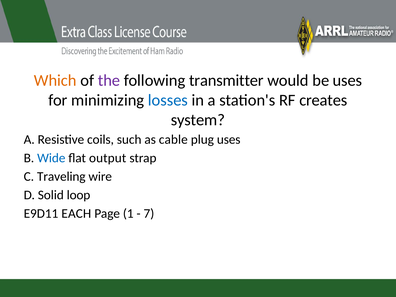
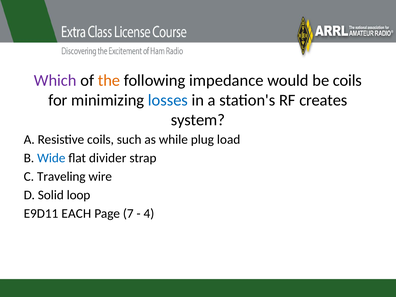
Which colour: orange -> purple
the colour: purple -> orange
transmitter: transmitter -> impedance
be uses: uses -> coils
cable: cable -> while
plug uses: uses -> load
output: output -> divider
1: 1 -> 7
7: 7 -> 4
